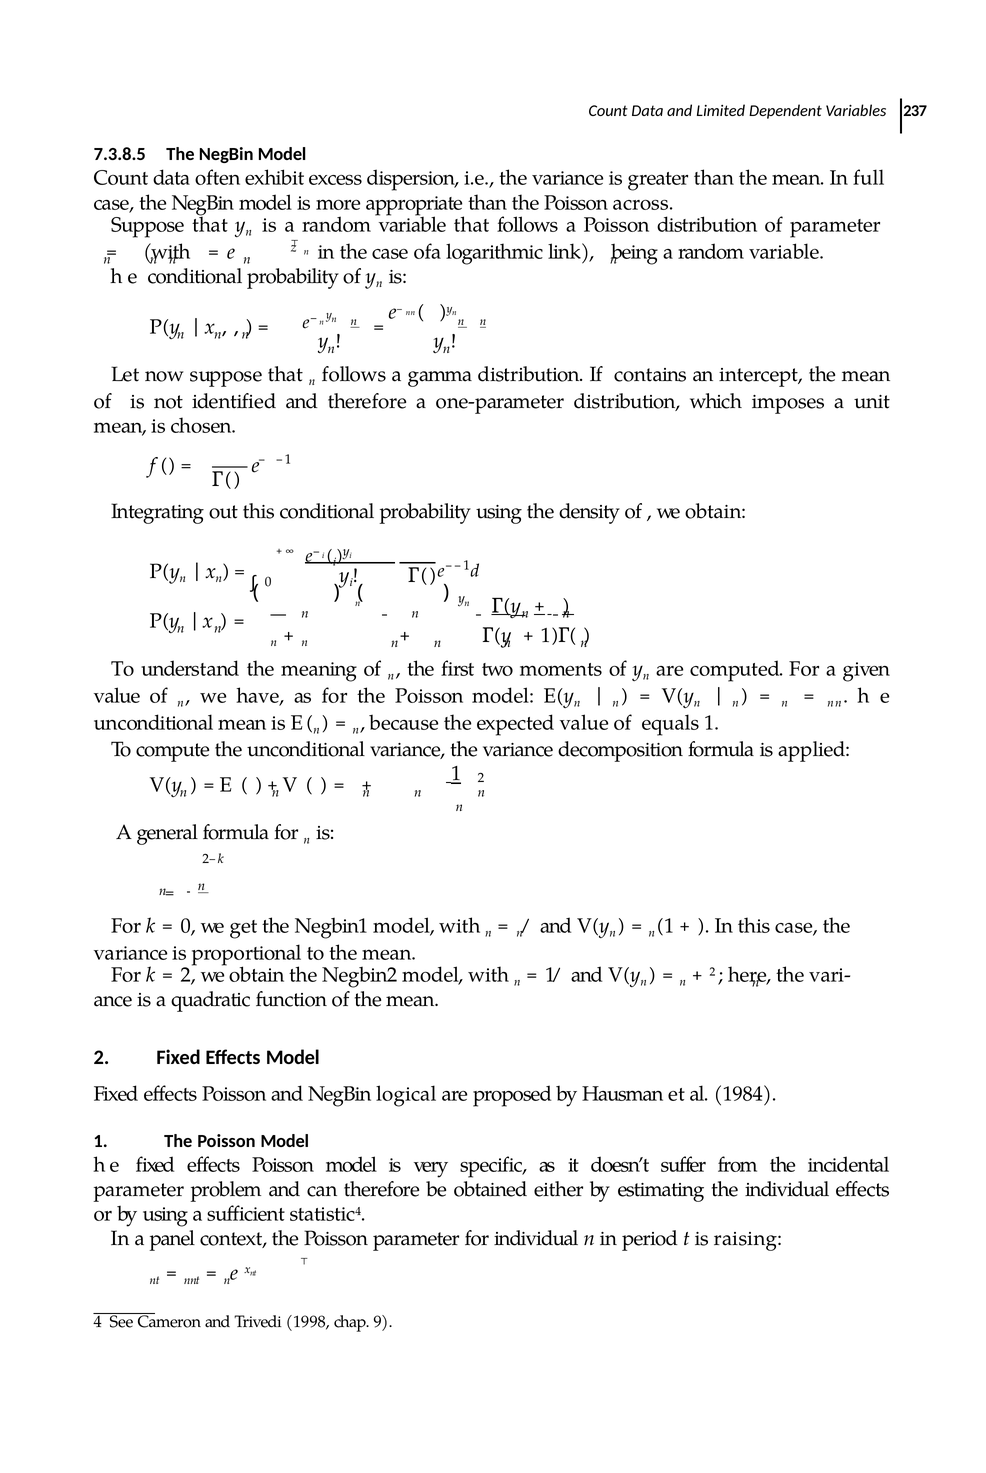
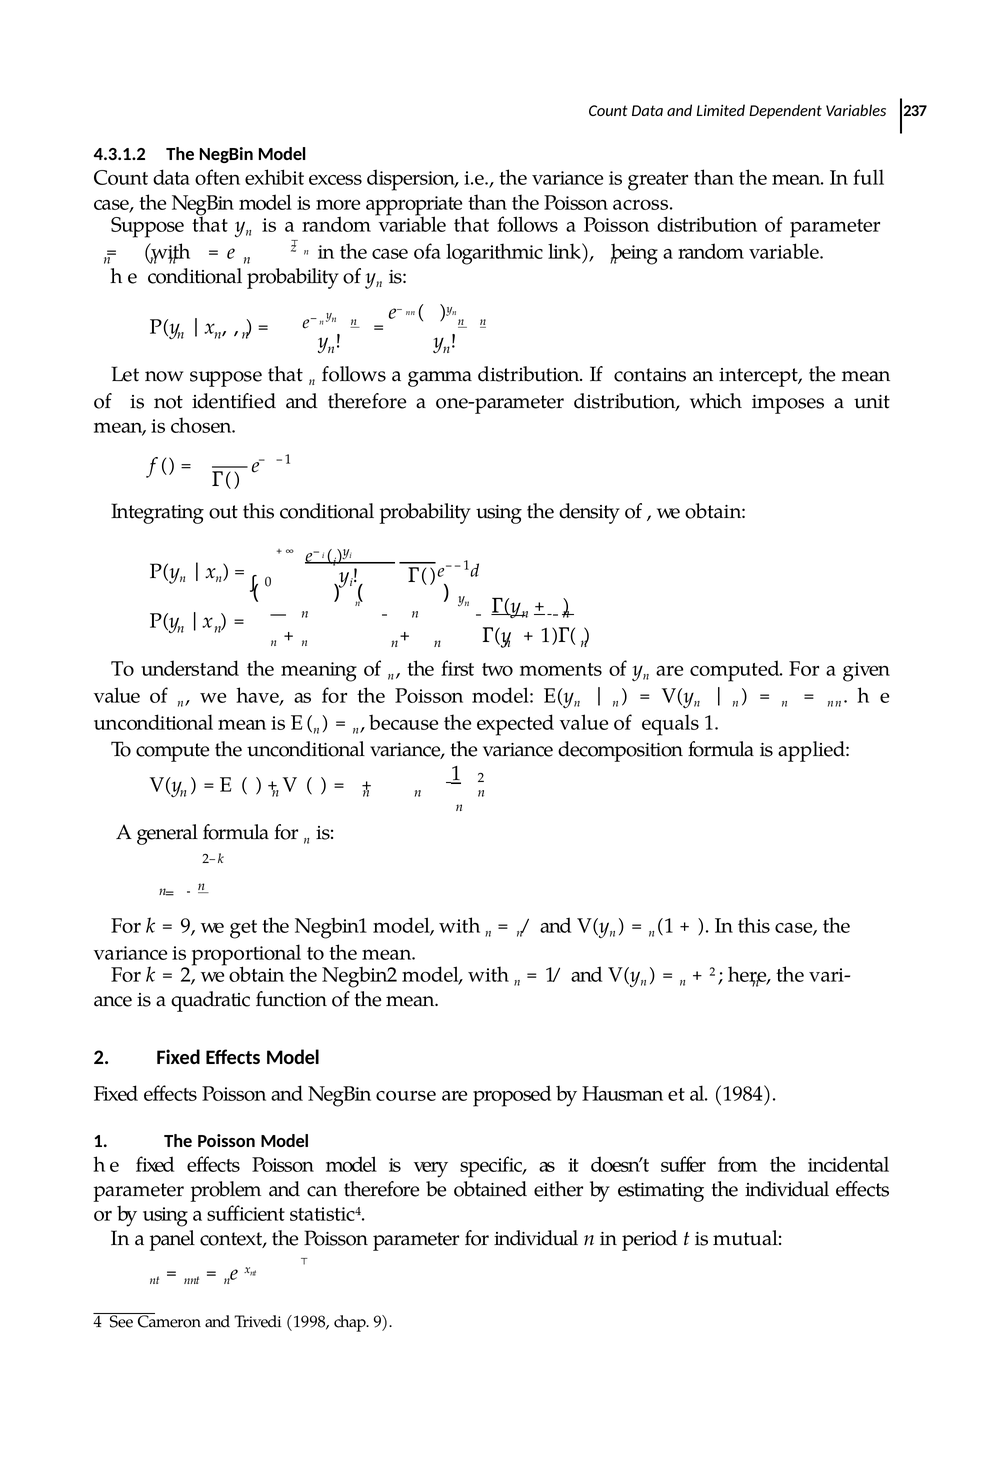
7.3.8.5: 7.3.8.5 -> 4.3.1.2
0 at (188, 926): 0 -> 9
logical: logical -> course
raising: raising -> mutual
